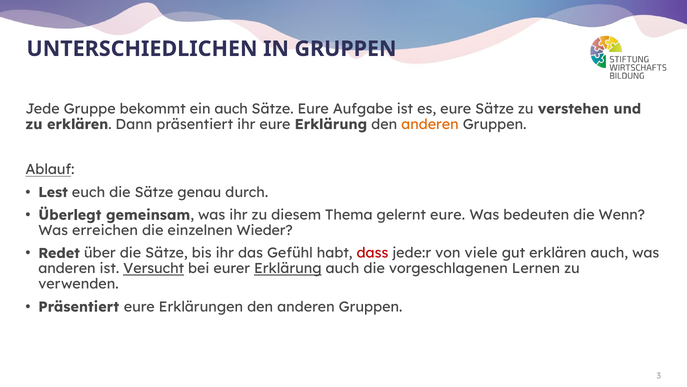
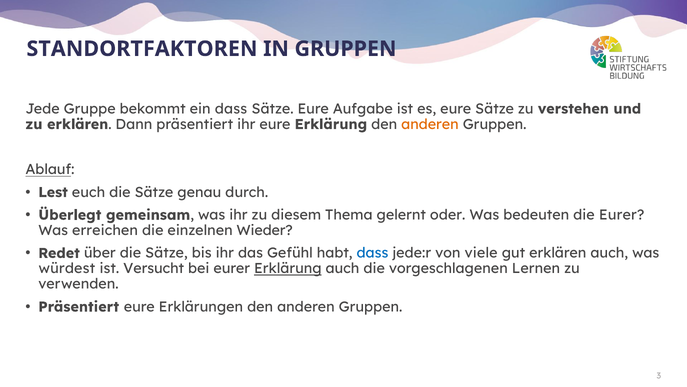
UNTERSCHIEDLICHEN: UNTERSCHIEDLICHEN -> STANDORTFAKTOREN
ein auch: auch -> dass
gelernt eure: eure -> oder
die Wenn: Wenn -> Eurer
dass at (372, 253) colour: red -> blue
anderen at (67, 268): anderen -> würdest
Versucht underline: present -> none
